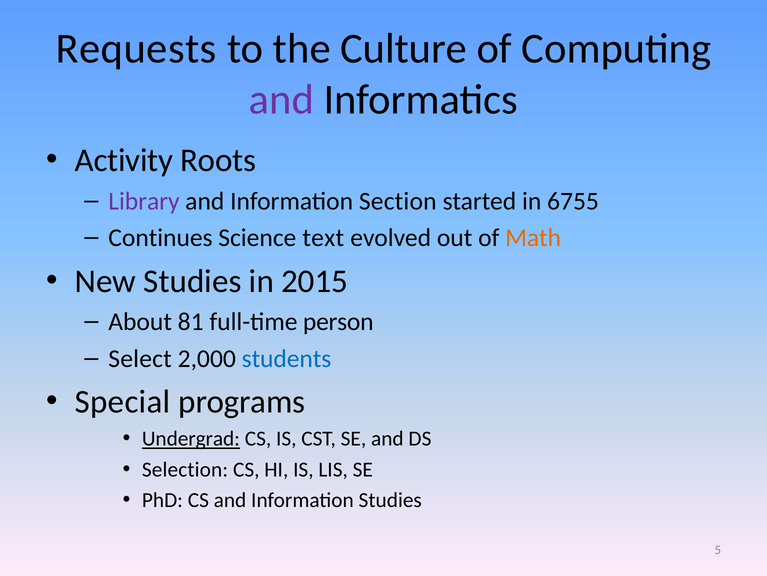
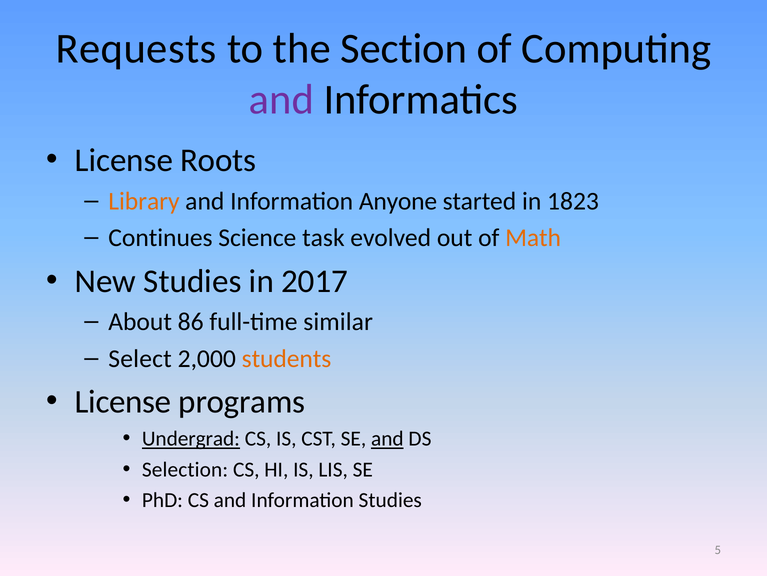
Culture: Culture -> Section
Activity at (124, 160): Activity -> License
Library colour: purple -> orange
Section: Section -> Anyone
6755: 6755 -> 1823
text: text -> task
2015: 2015 -> 2017
81: 81 -> 86
person: person -> similar
students colour: blue -> orange
Special at (123, 401): Special -> License
and at (387, 438) underline: none -> present
